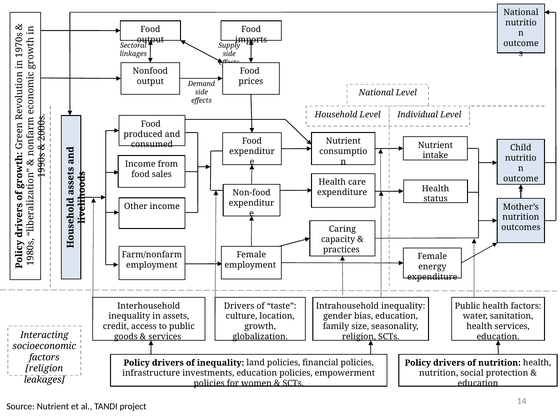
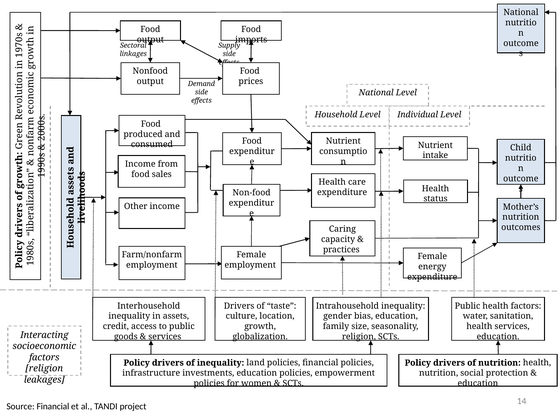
Source Nutrient: Nutrient -> Financial
